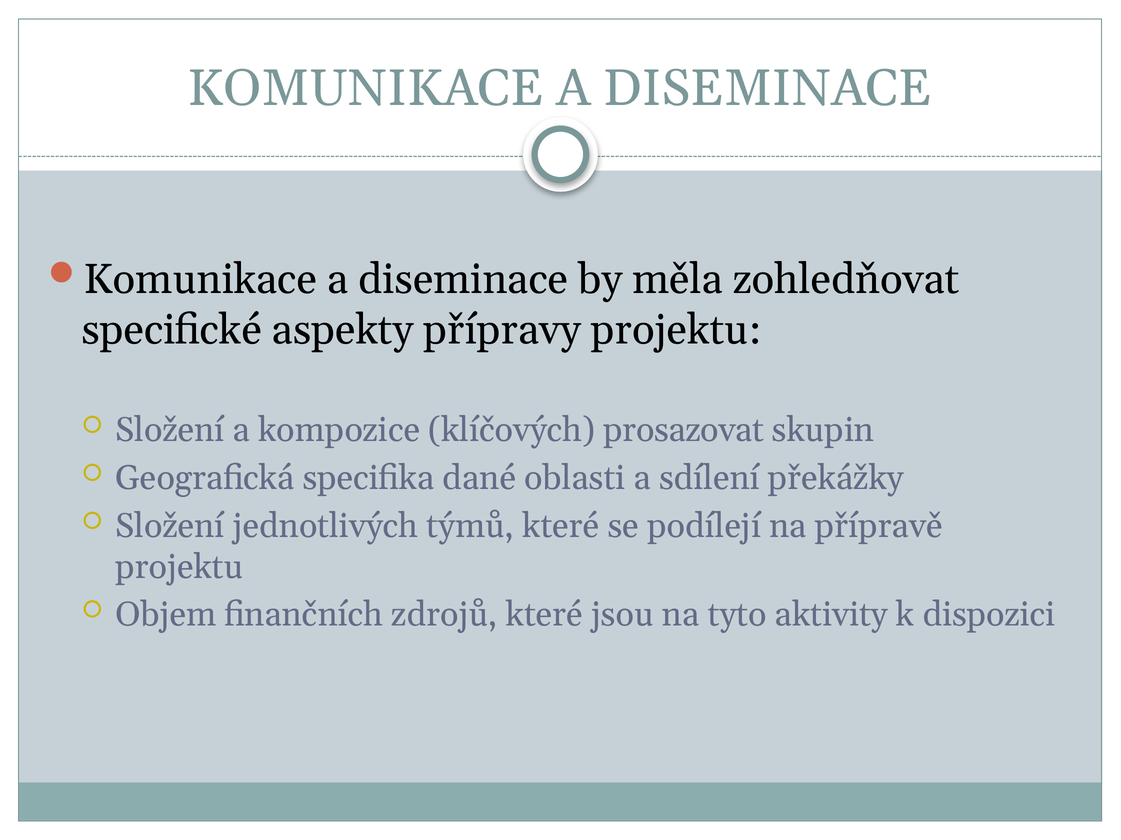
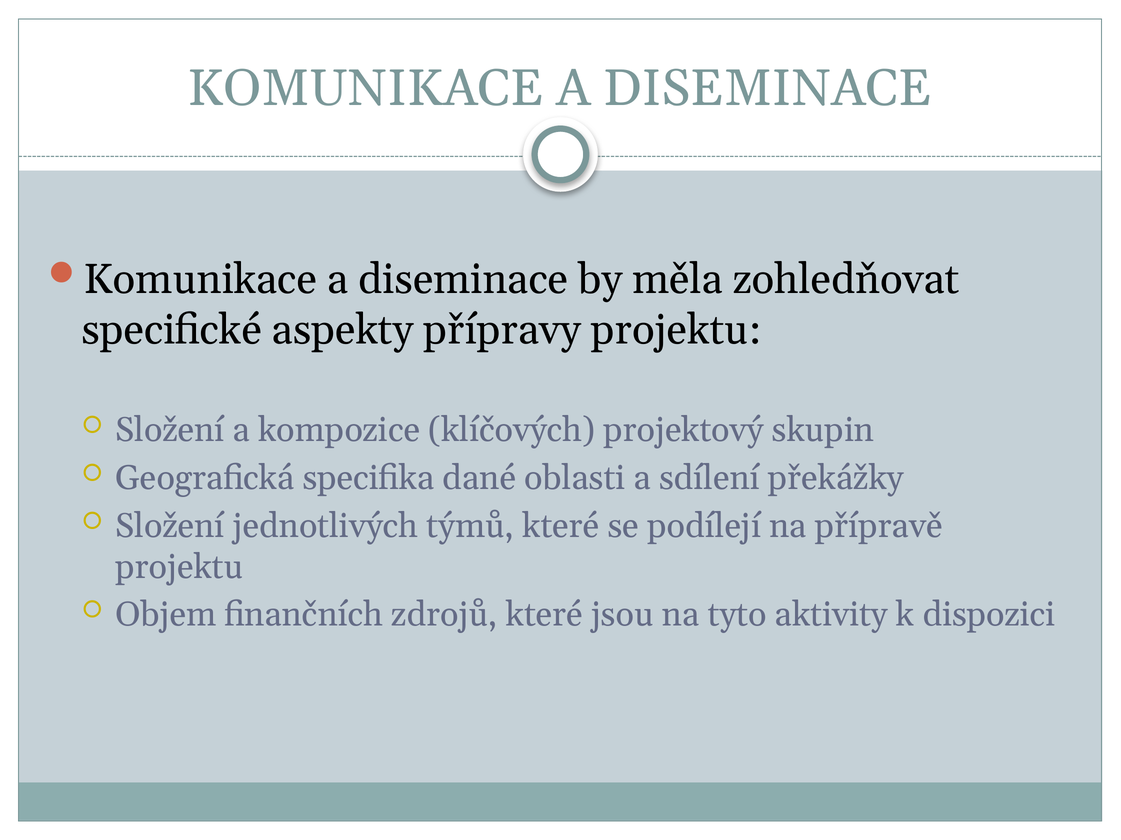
prosazovat: prosazovat -> projektový
